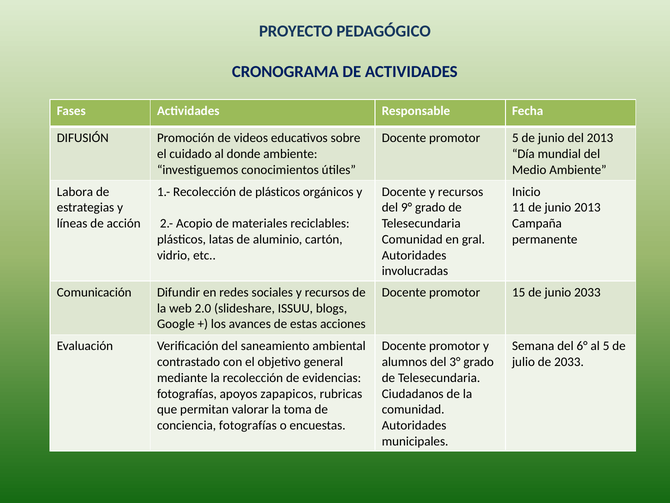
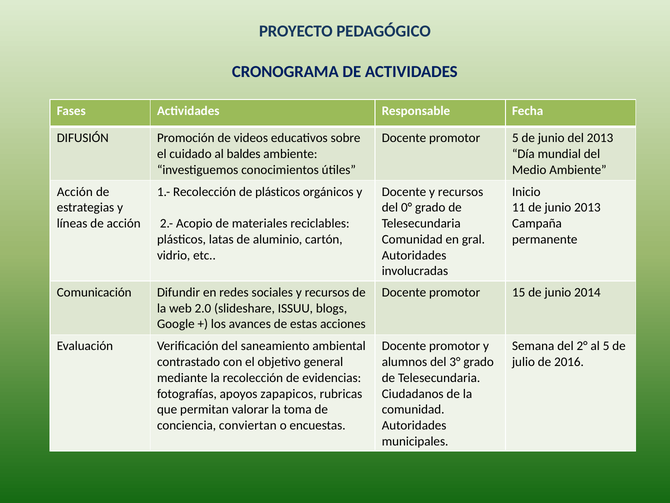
donde: donde -> baldes
Labora at (75, 192): Labora -> Acción
9°: 9° -> 0°
junio 2033: 2033 -> 2014
6°: 6° -> 2°
de 2033: 2033 -> 2016
conciencia fotografías: fotografías -> conviertan
